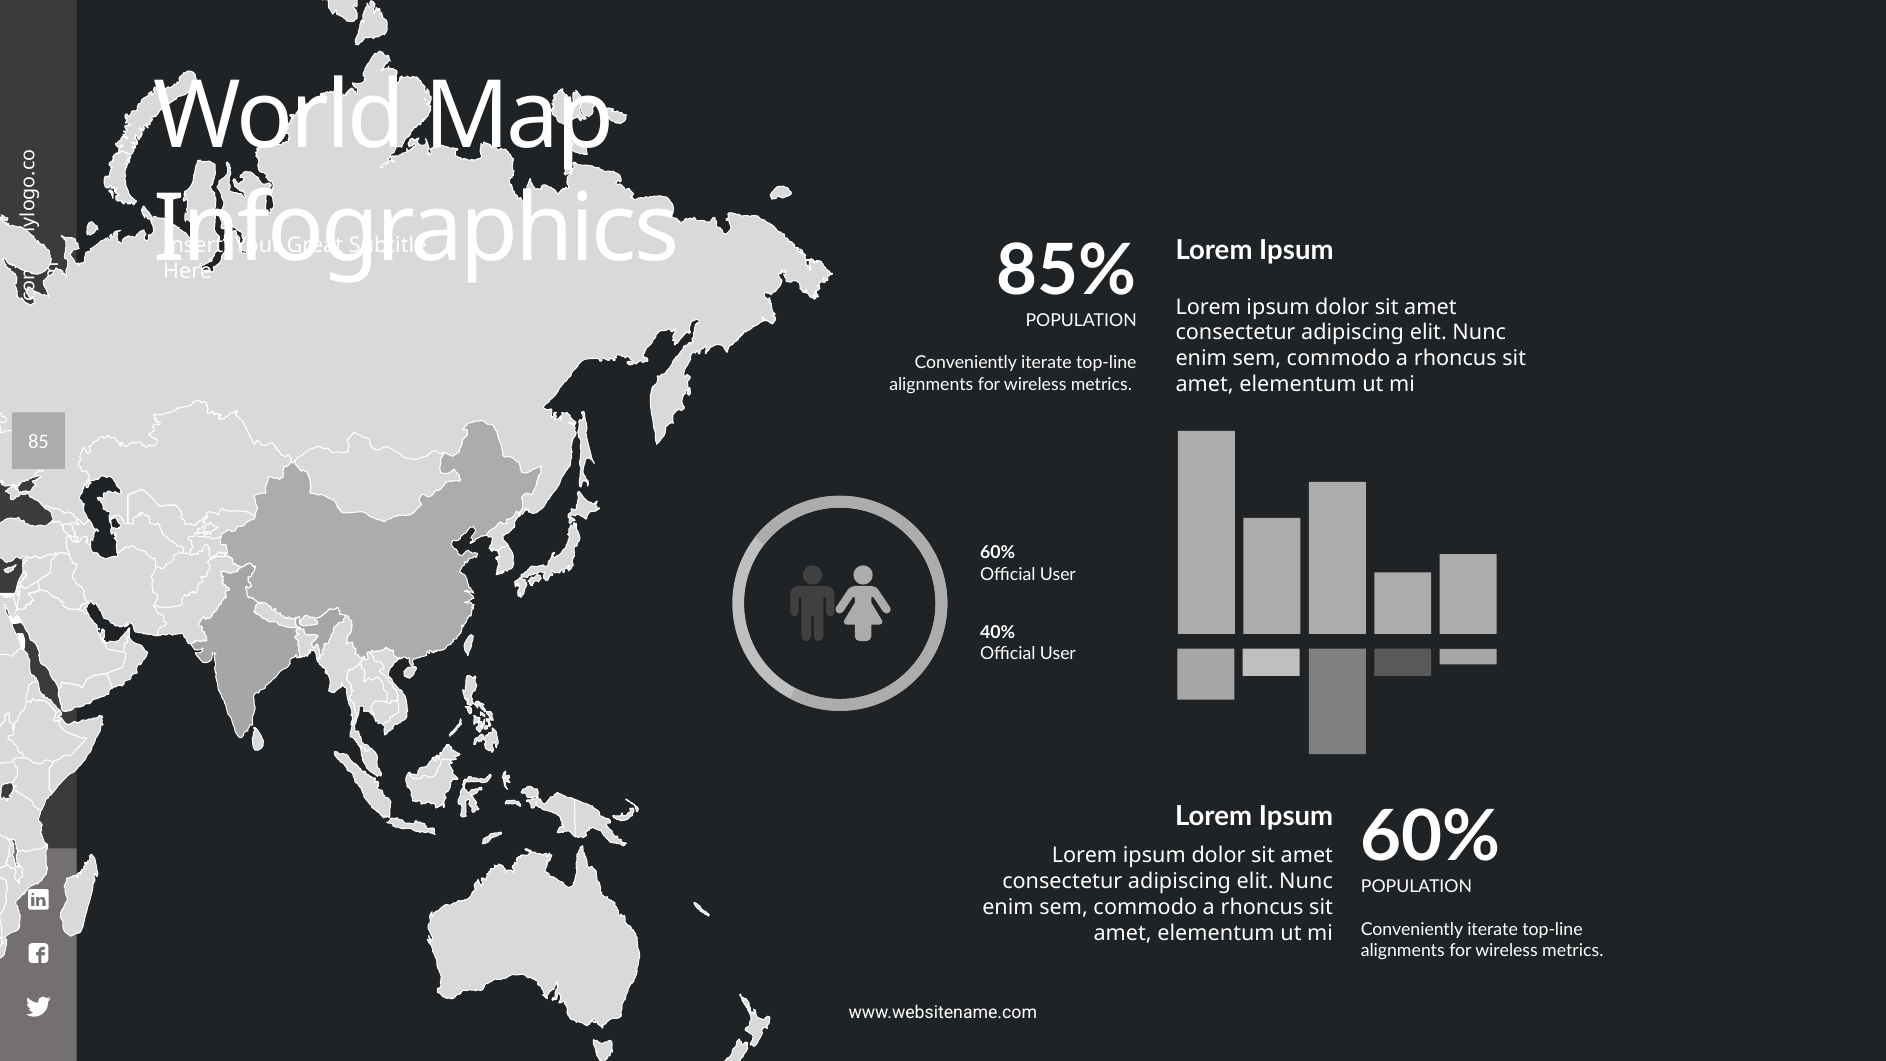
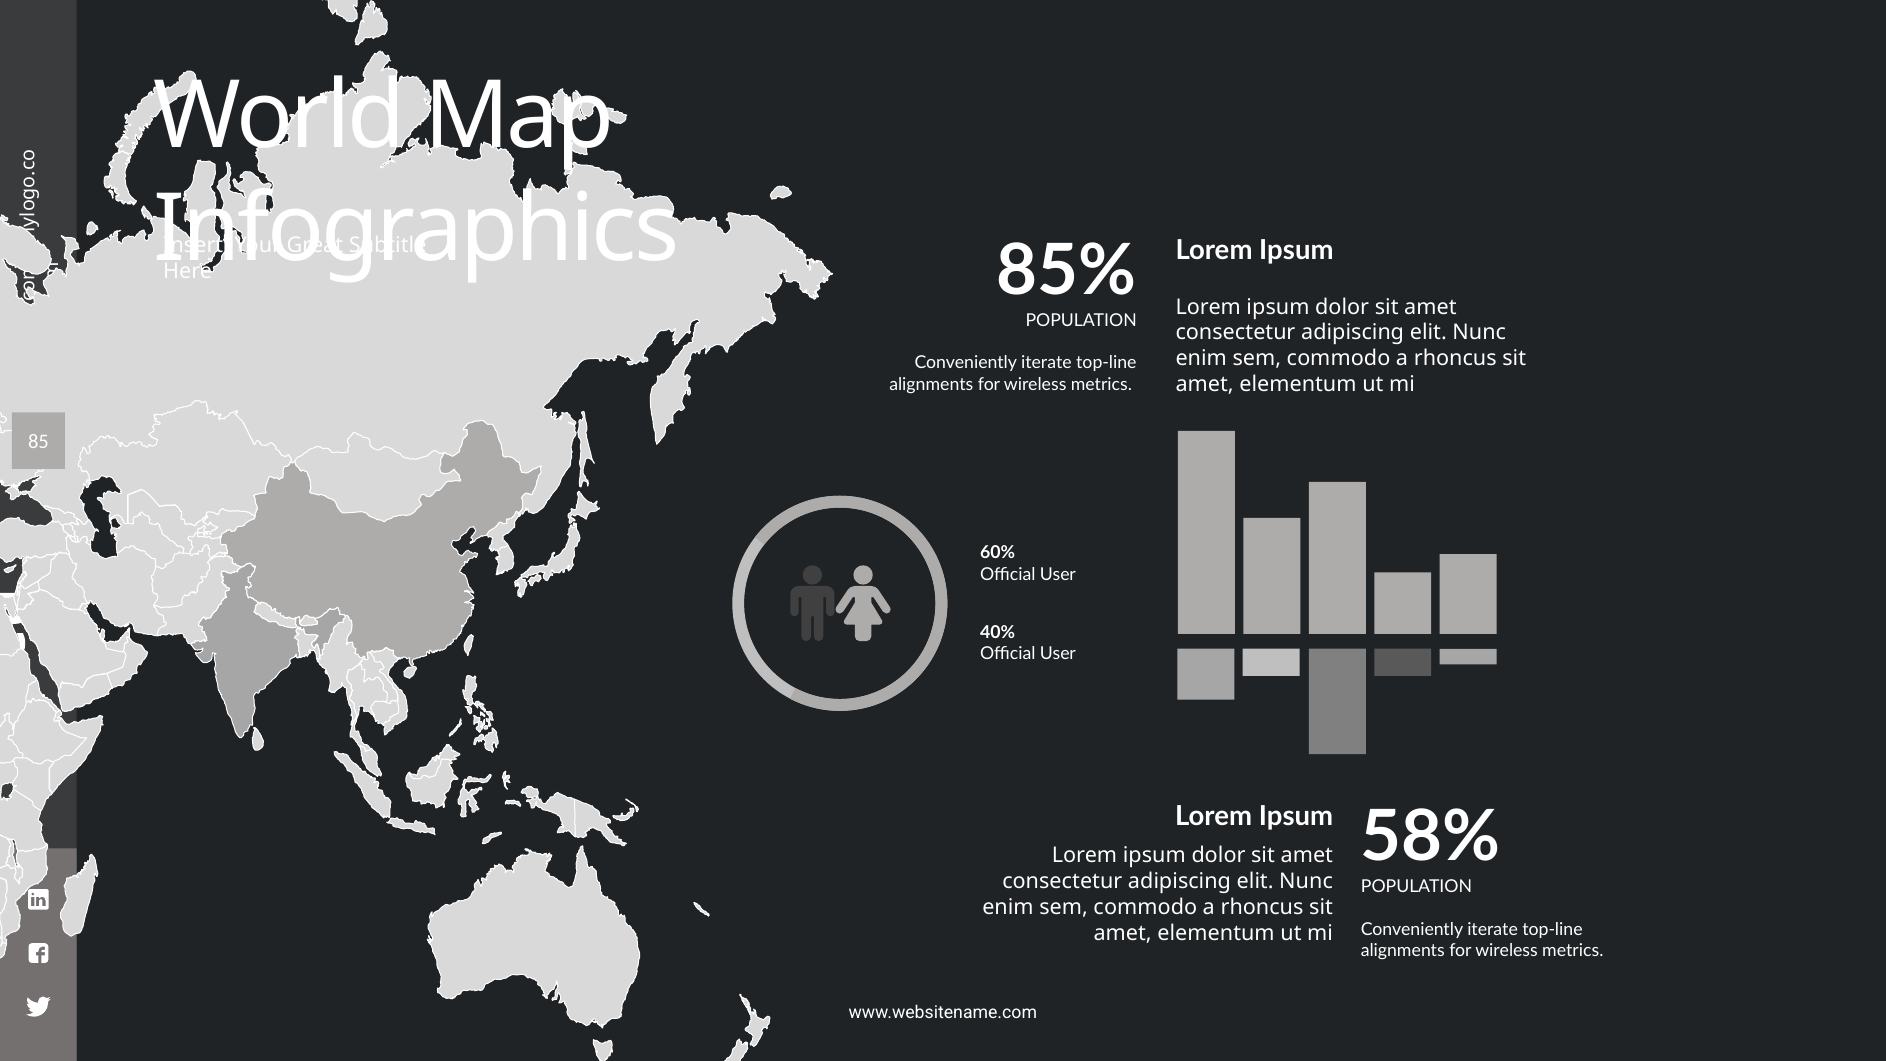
Ipsum 60%: 60% -> 58%
